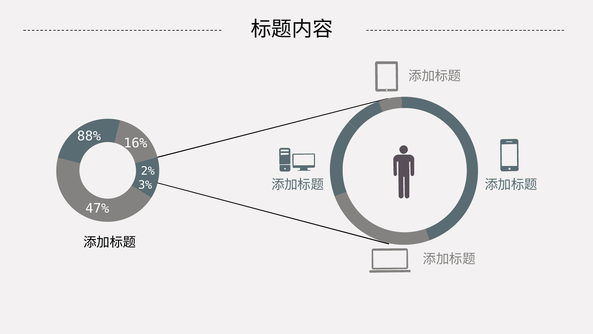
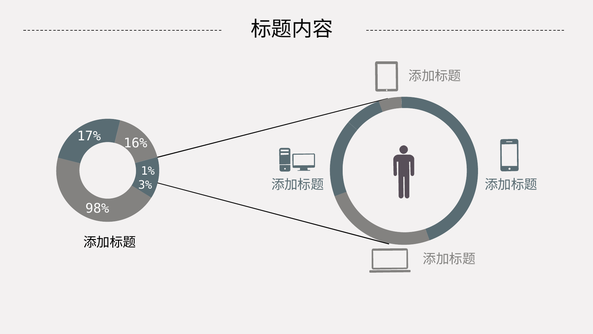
88%: 88% -> 17%
2%: 2% -> 1%
47%: 47% -> 98%
